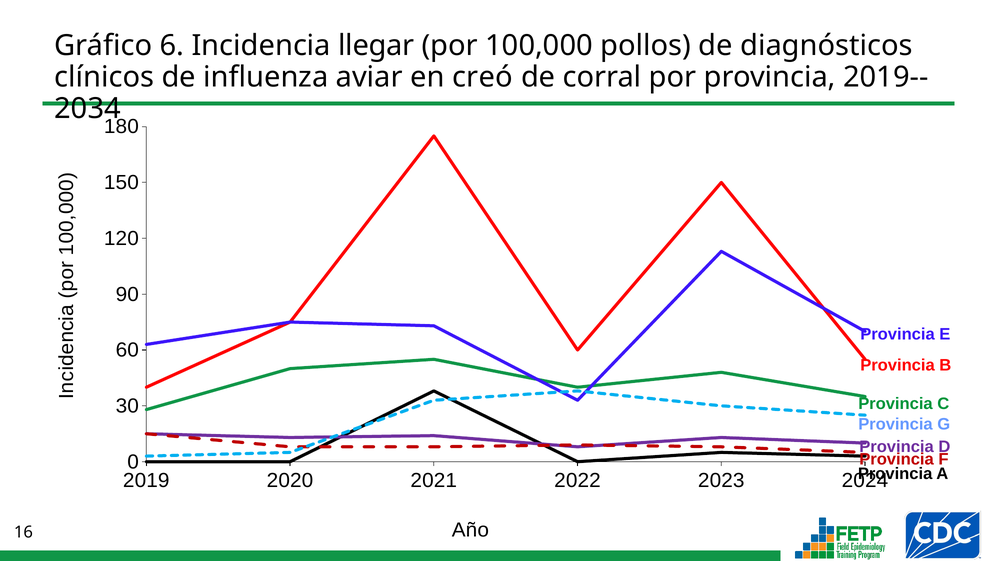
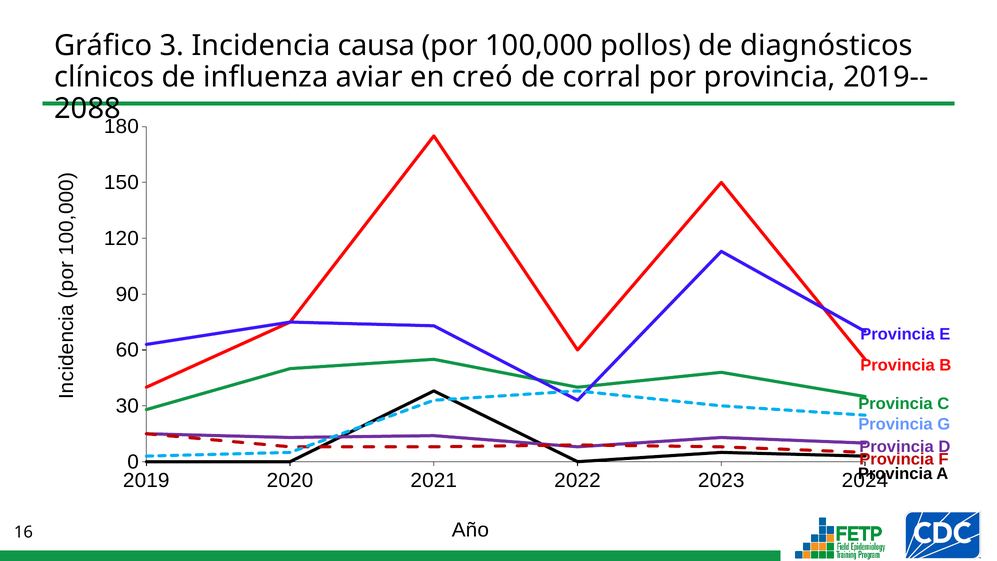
6: 6 -> 3
llegar: llegar -> causa
2034: 2034 -> 2088
